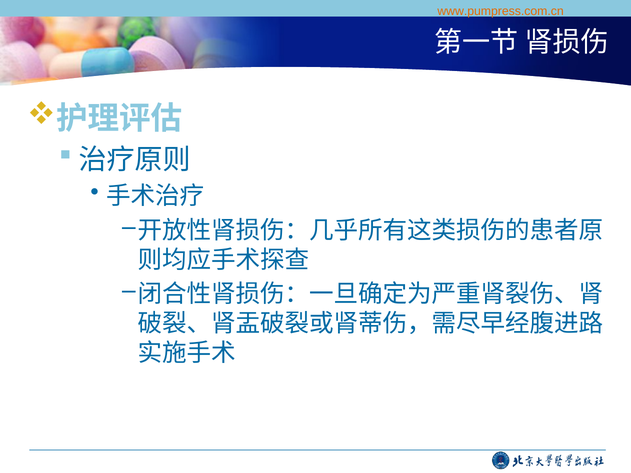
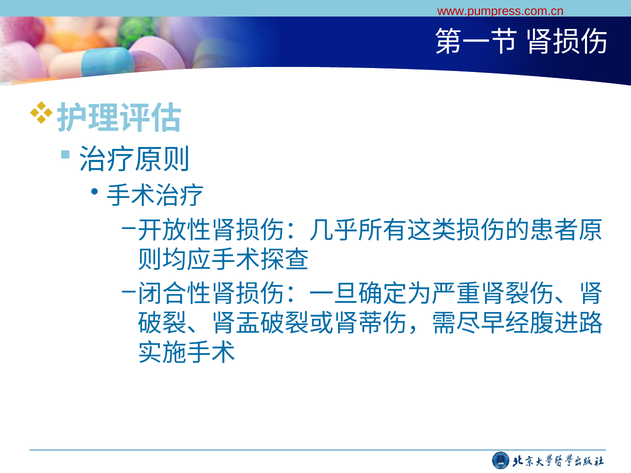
www.pumpress.com.cn colour: orange -> red
